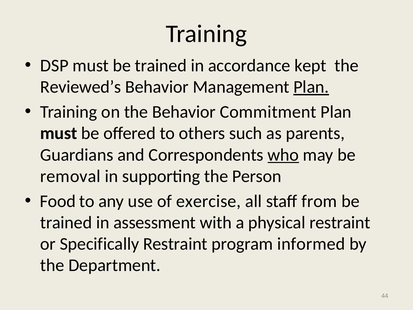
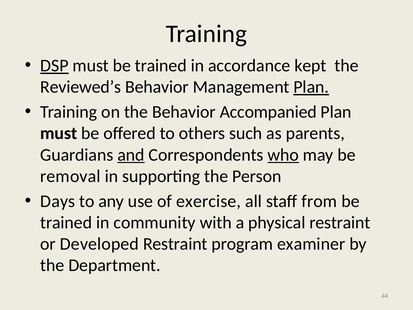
DSP underline: none -> present
Commitment: Commitment -> Accompanied
and underline: none -> present
Food: Food -> Days
assessment: assessment -> community
Specifically: Specifically -> Developed
informed: informed -> examiner
